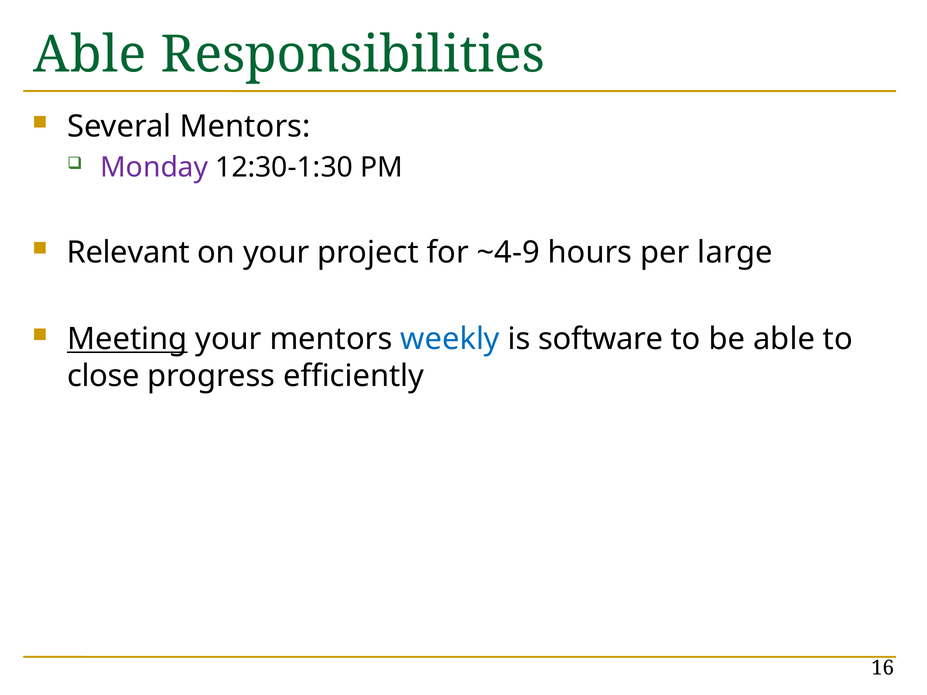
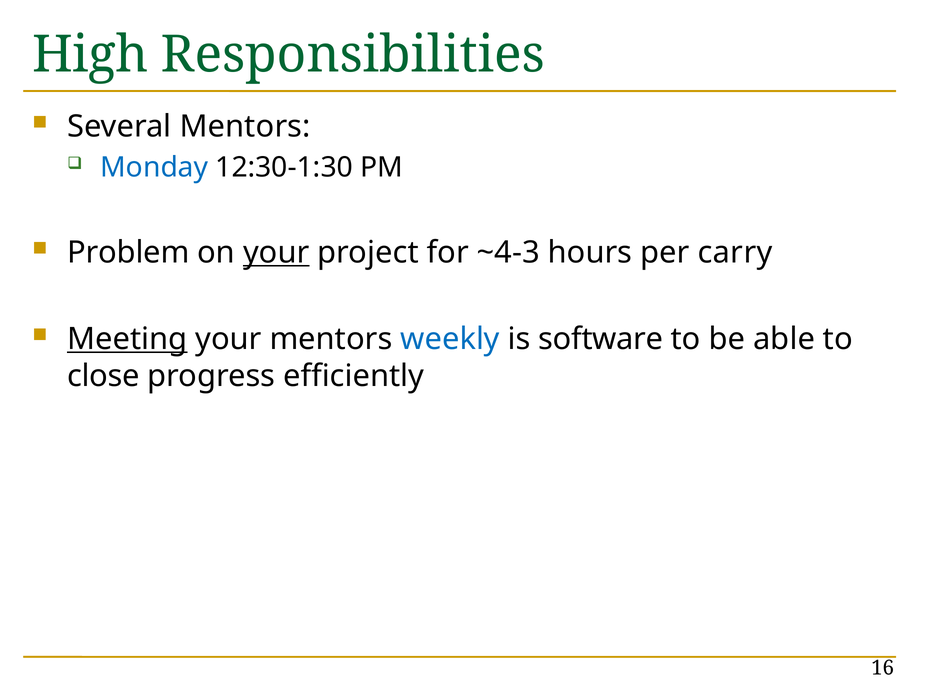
Able at (90, 55): Able -> High
Monday colour: purple -> blue
Relevant: Relevant -> Problem
your at (276, 253) underline: none -> present
~4-9: ~4-9 -> ~4-3
large: large -> carry
